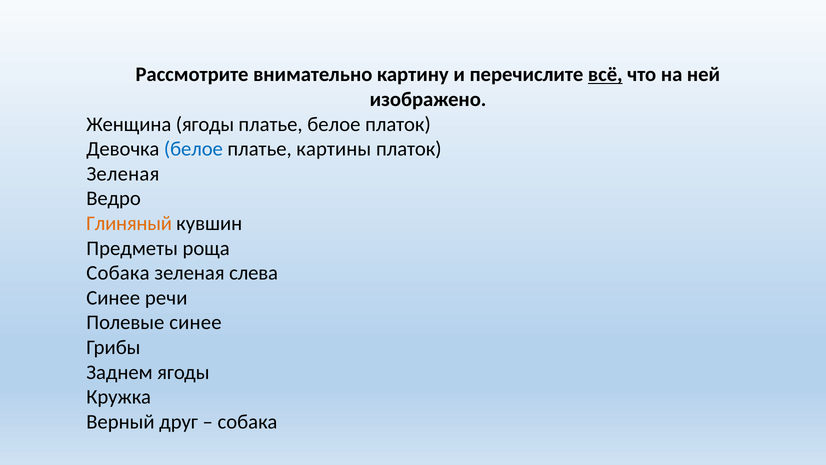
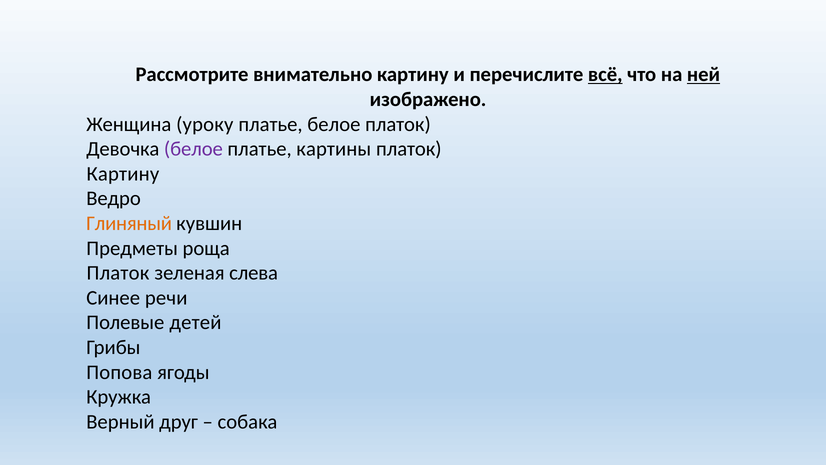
ней underline: none -> present
Женщина ягоды: ягоды -> уроку
белое at (193, 149) colour: blue -> purple
Зеленая at (123, 174): Зеленая -> Картину
Собака at (118, 273): Собака -> Платок
Полевые синее: синее -> детей
Заднем: Заднем -> Попова
